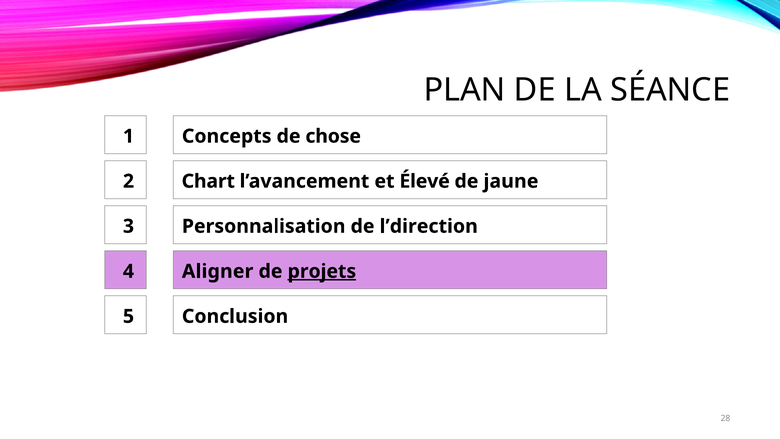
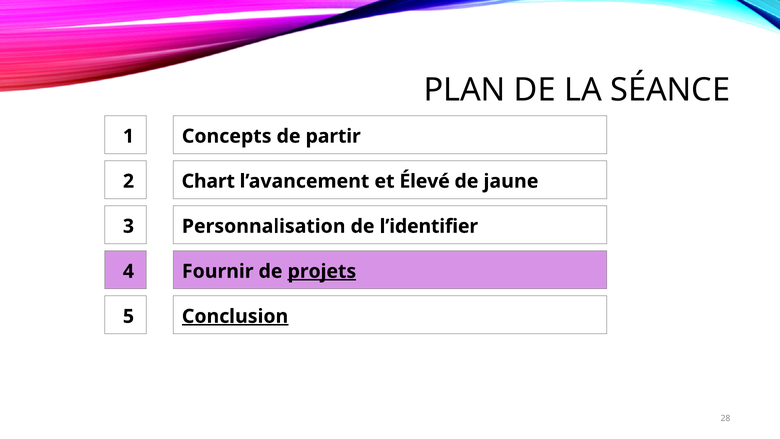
chose: chose -> partir
l’direction: l’direction -> l’identifier
Aligner: Aligner -> Fournir
Conclusion underline: none -> present
